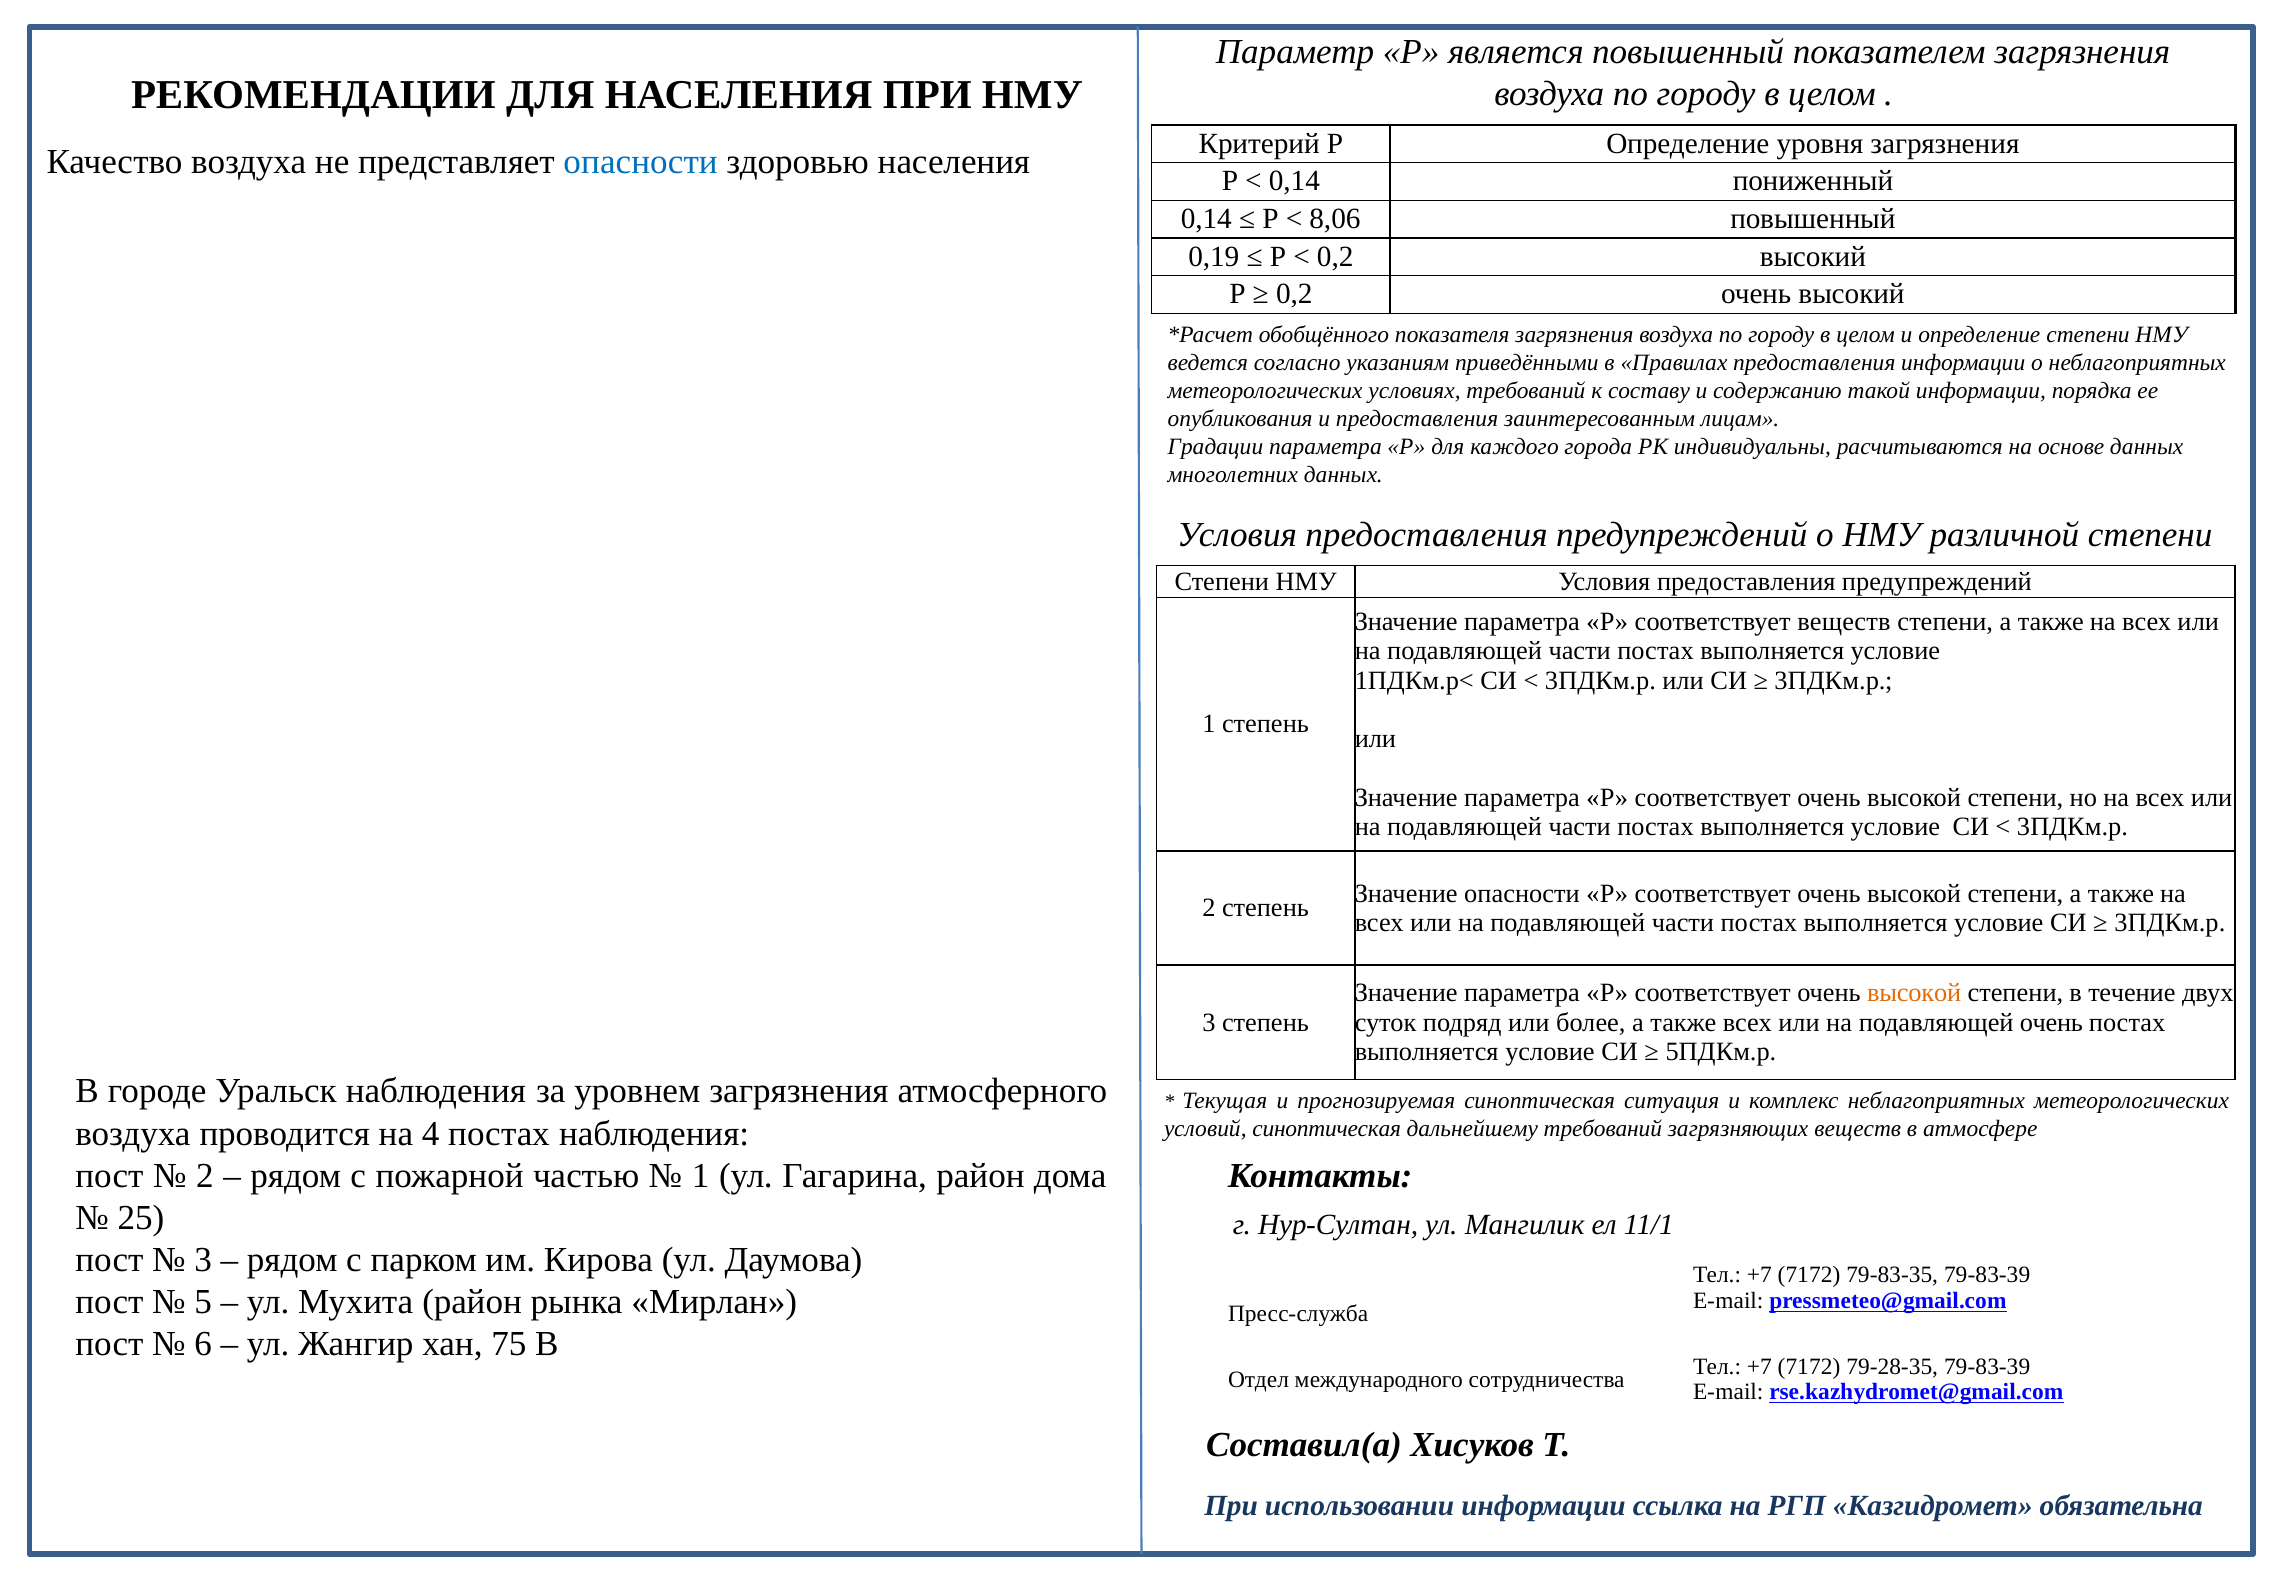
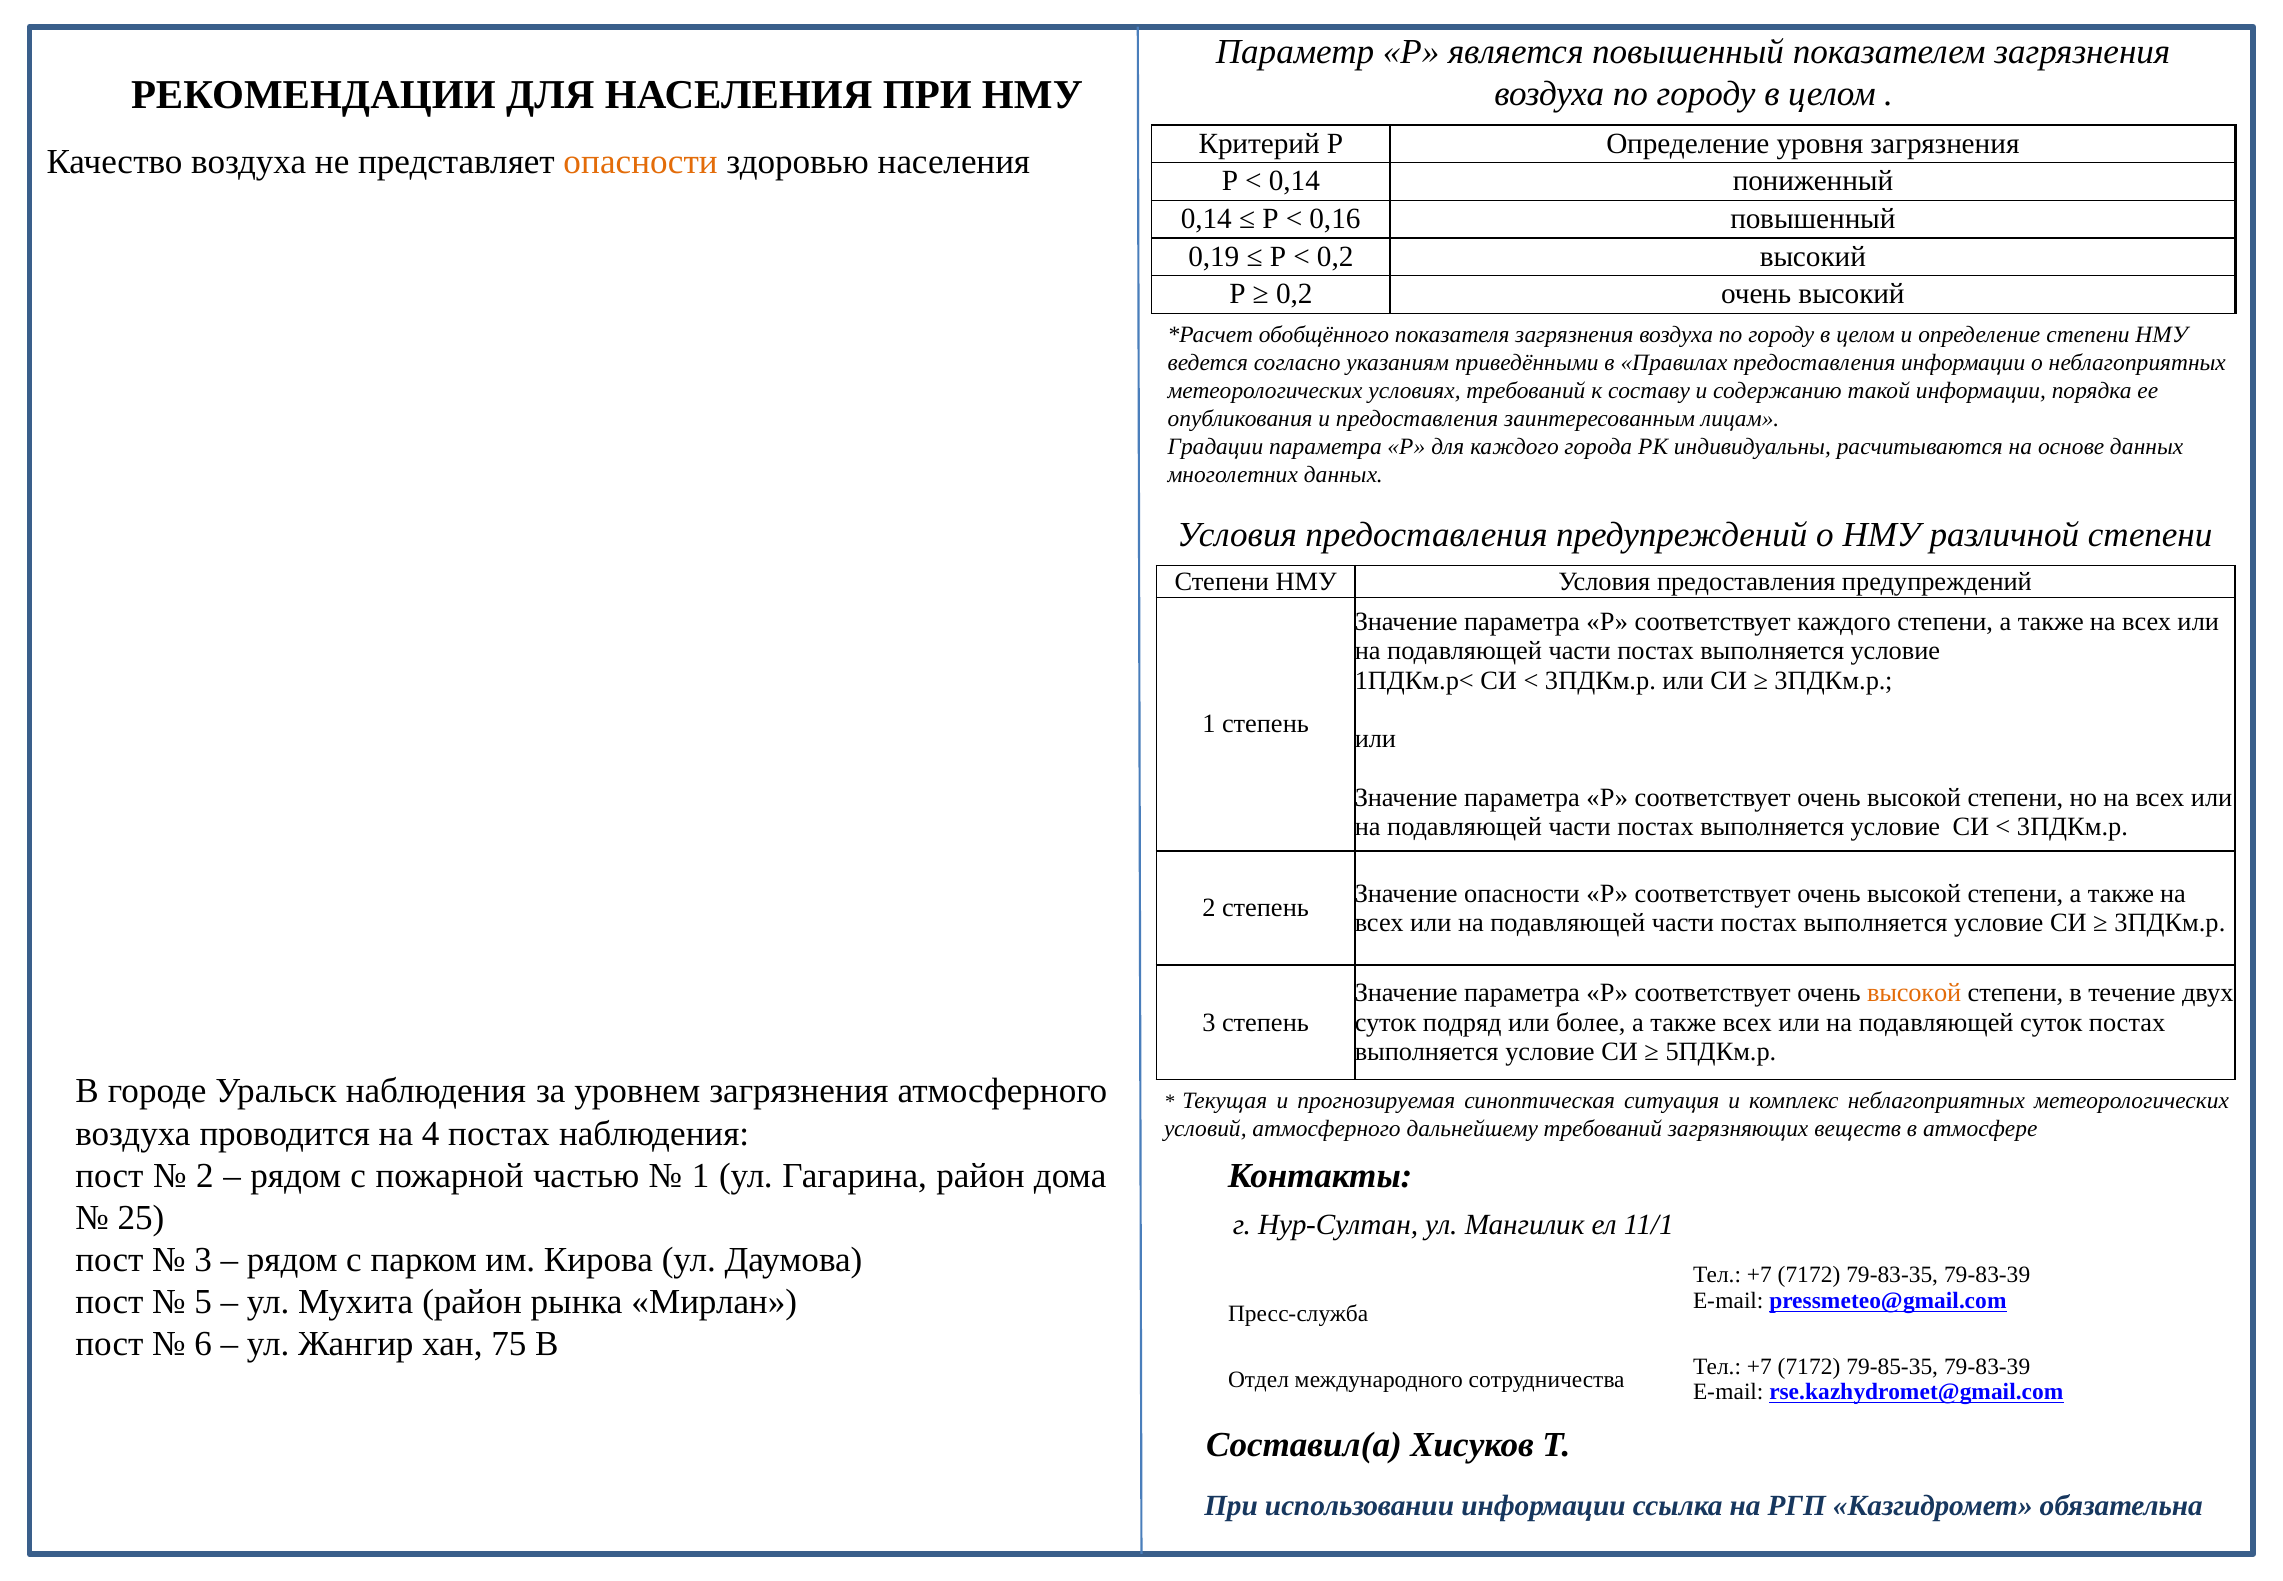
опасности at (641, 162) colour: blue -> orange
8,06: 8,06 -> 0,16
соответствует веществ: веществ -> каждого
подавляющей очень: очень -> суток
условий синоптическая: синоптическая -> атмосферного
79-28-35: 79-28-35 -> 79-85-35
